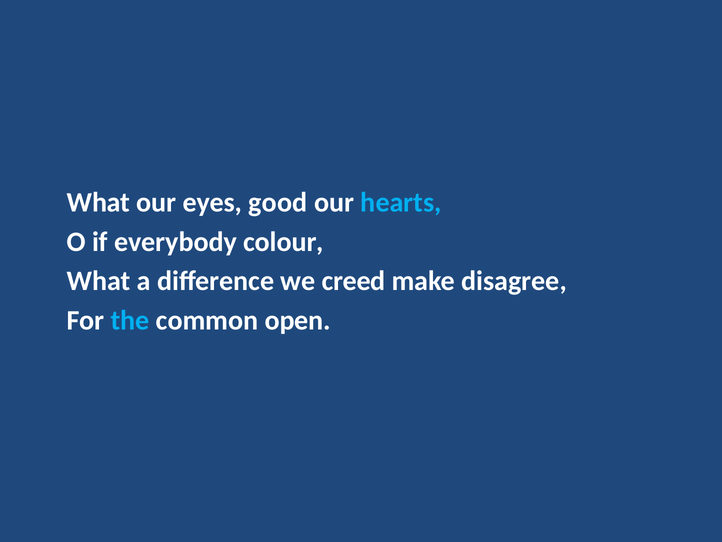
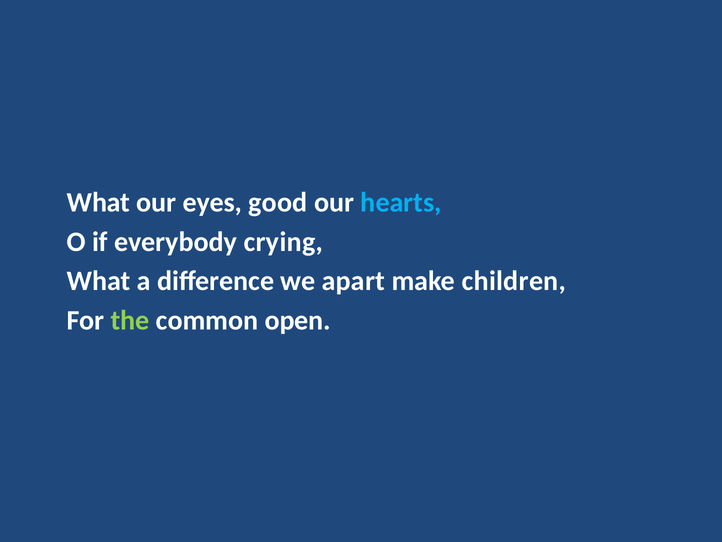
colour: colour -> crying
creed: creed -> apart
disagree: disagree -> children
the colour: light blue -> light green
